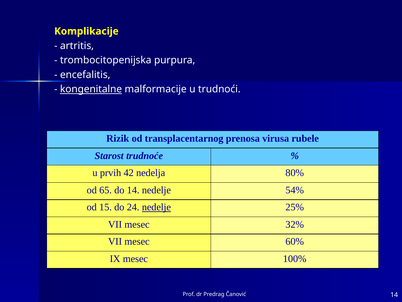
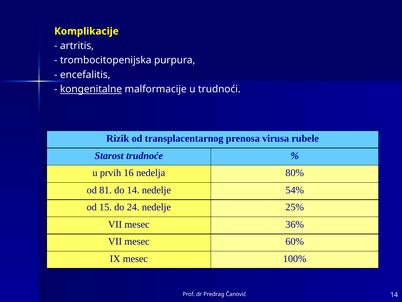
42: 42 -> 16
65: 65 -> 81
nedelje at (156, 207) underline: present -> none
32%: 32% -> 36%
